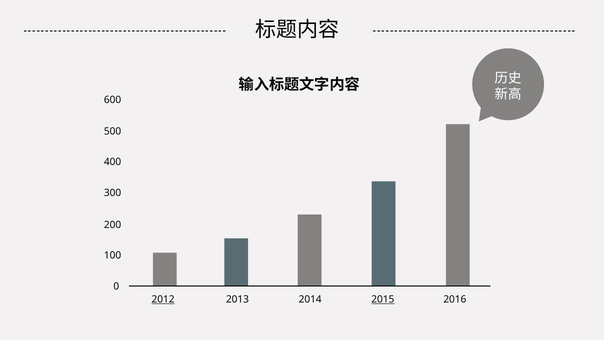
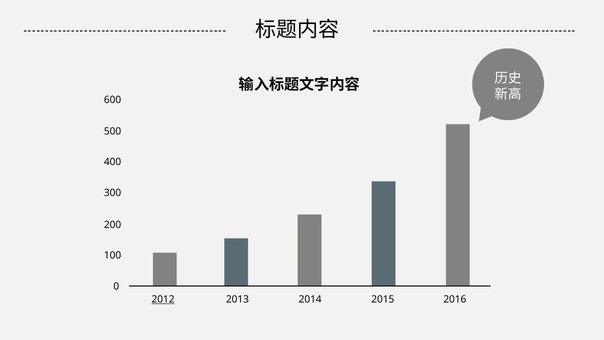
2015 underline: present -> none
